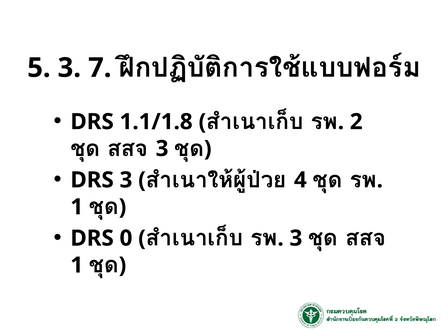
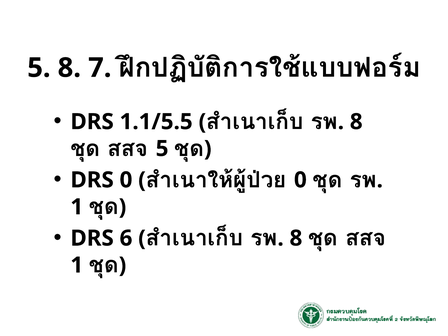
5 3: 3 -> 8
1.1/1.8: 1.1/1.8 -> 1.1/5.5
2 at (356, 122): 2 -> 8
3 at (162, 149): 3 -> 5
DRS 3: 3 -> 0
4 at (300, 180): 4 -> 0
0: 0 -> 6
3 at (296, 238): 3 -> 8
